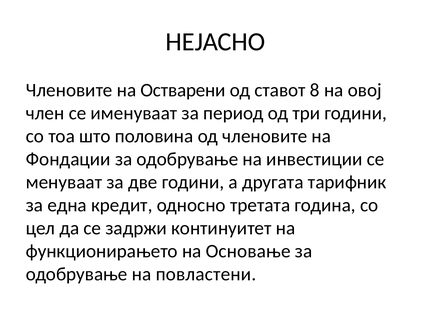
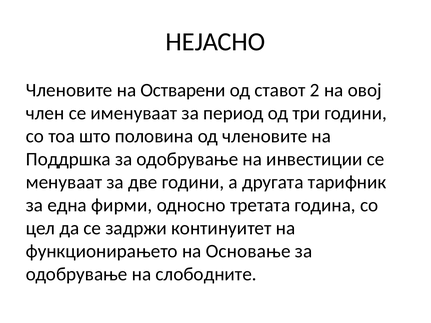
8: 8 -> 2
Фондации: Фондации -> Поддршка
кредит: кредит -> фирми
повластени: повластени -> слободните
